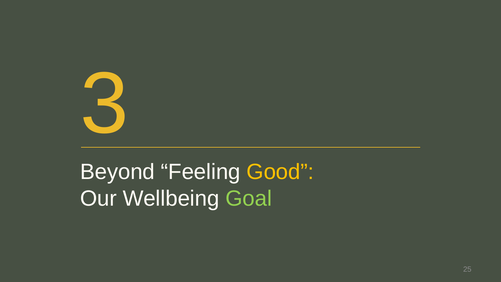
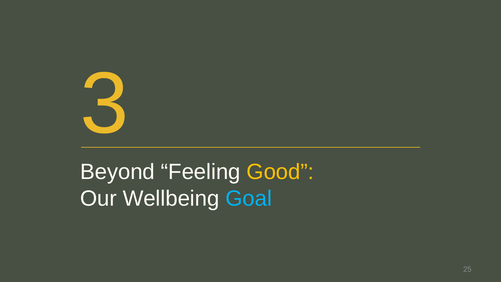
Goal colour: light green -> light blue
